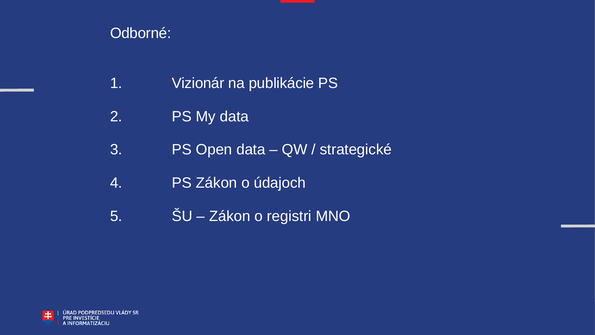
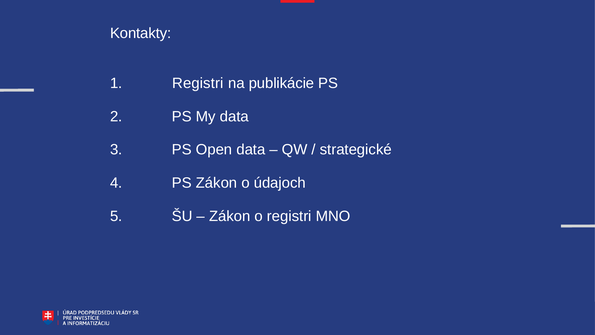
Odborné: Odborné -> Kontakty
1 Vizionár: Vizionár -> Registri
